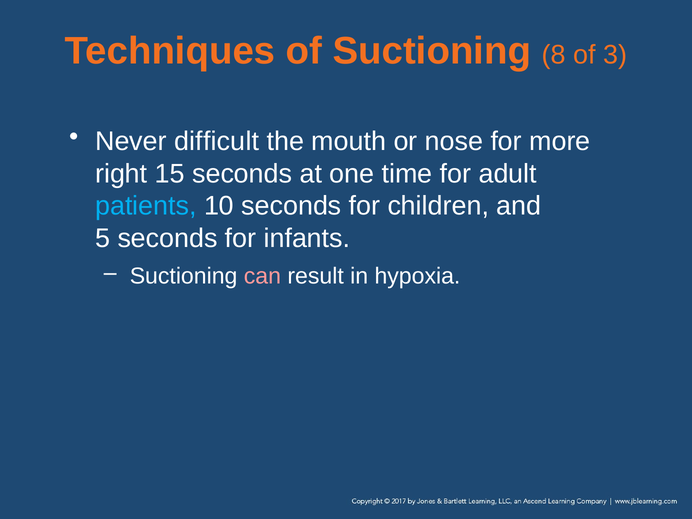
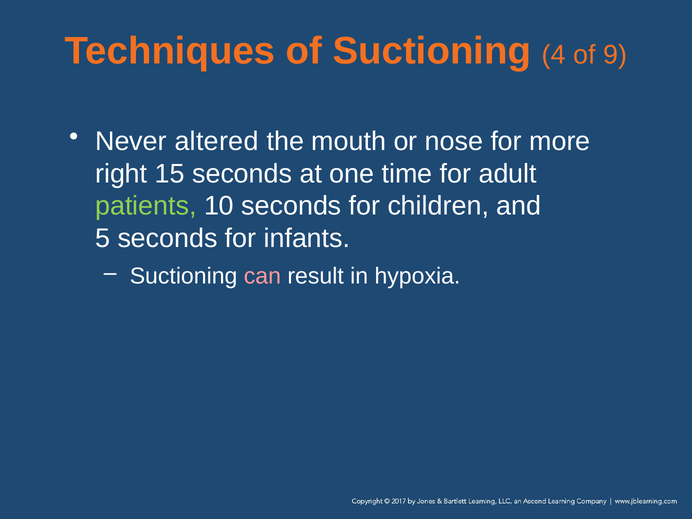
8: 8 -> 4
3: 3 -> 9
difficult: difficult -> altered
patients colour: light blue -> light green
